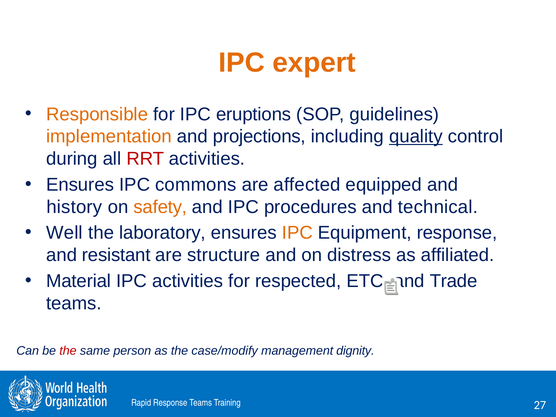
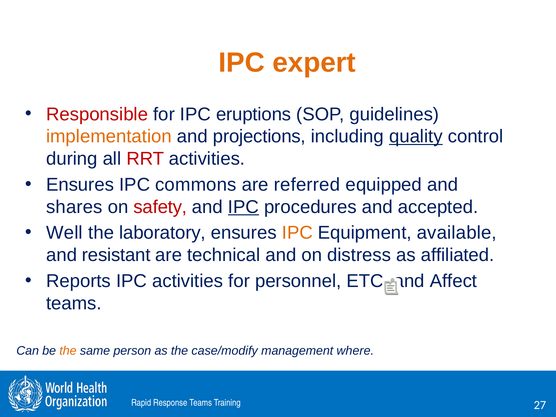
Responsible colour: orange -> red
affected: affected -> referred
history: history -> shares
safety colour: orange -> red
IPC at (243, 207) underline: none -> present
technical: technical -> accepted
Equipment response: response -> available
structure: structure -> technical
Material: Material -> Reports
respected: respected -> personnel
Trade: Trade -> Affect
the at (68, 351) colour: red -> orange
dignity: dignity -> where
